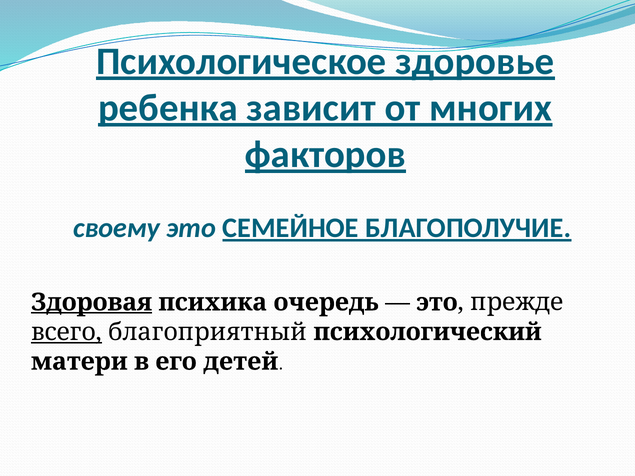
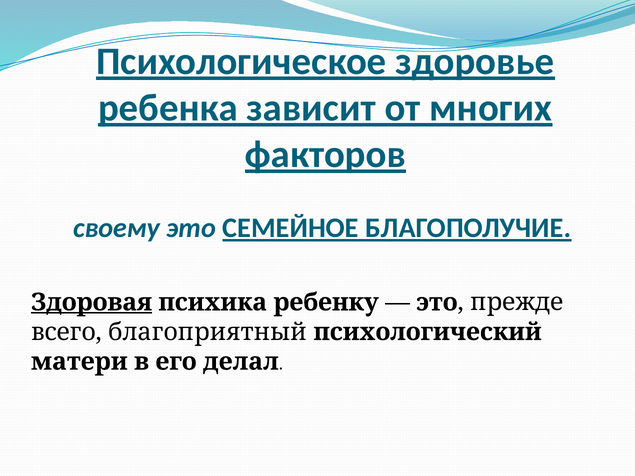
очередь: очередь -> ребенку
всего underline: present -> none
детей: детей -> делал
